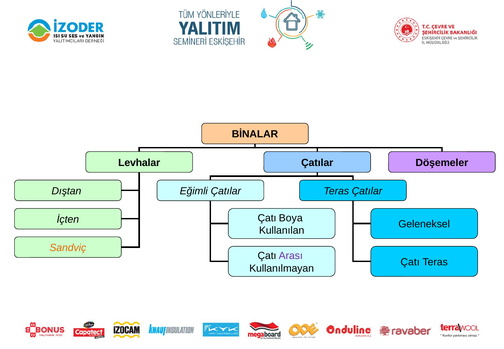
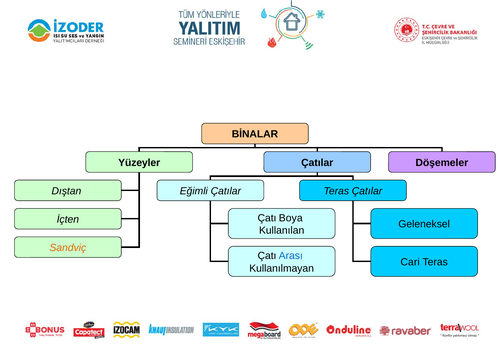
Levhalar: Levhalar -> Yüzeyler
Arası colour: purple -> blue
Çatı at (410, 262): Çatı -> Cari
